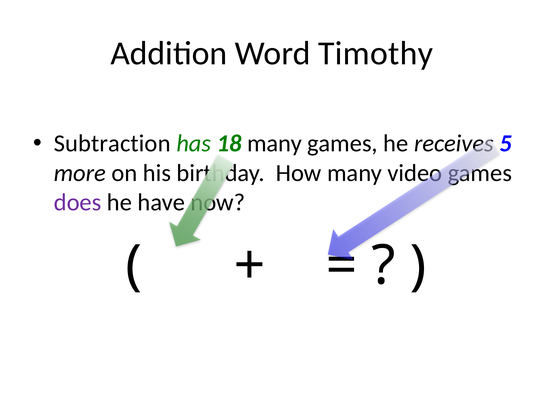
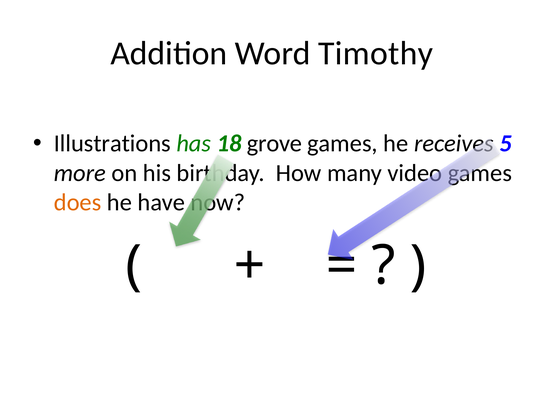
Subtraction: Subtraction -> Illustrations
many at (274, 144): many -> grove
does colour: purple -> orange
